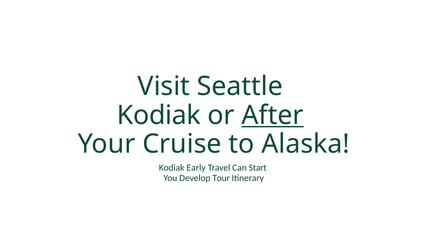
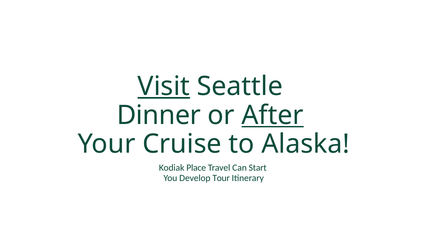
Visit underline: none -> present
Kodiak at (159, 115): Kodiak -> Dinner
Early: Early -> Place
